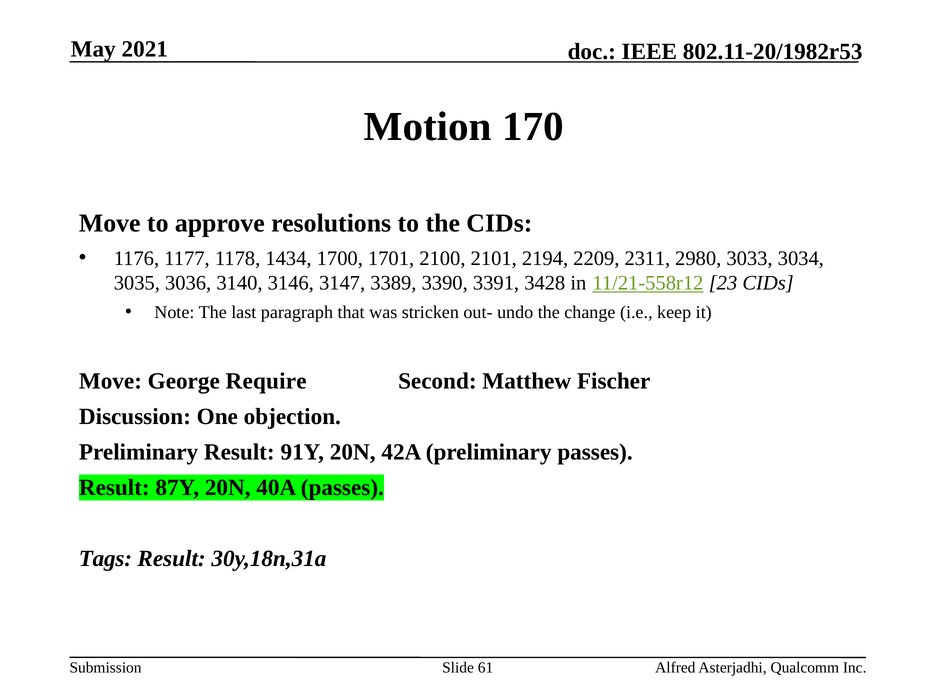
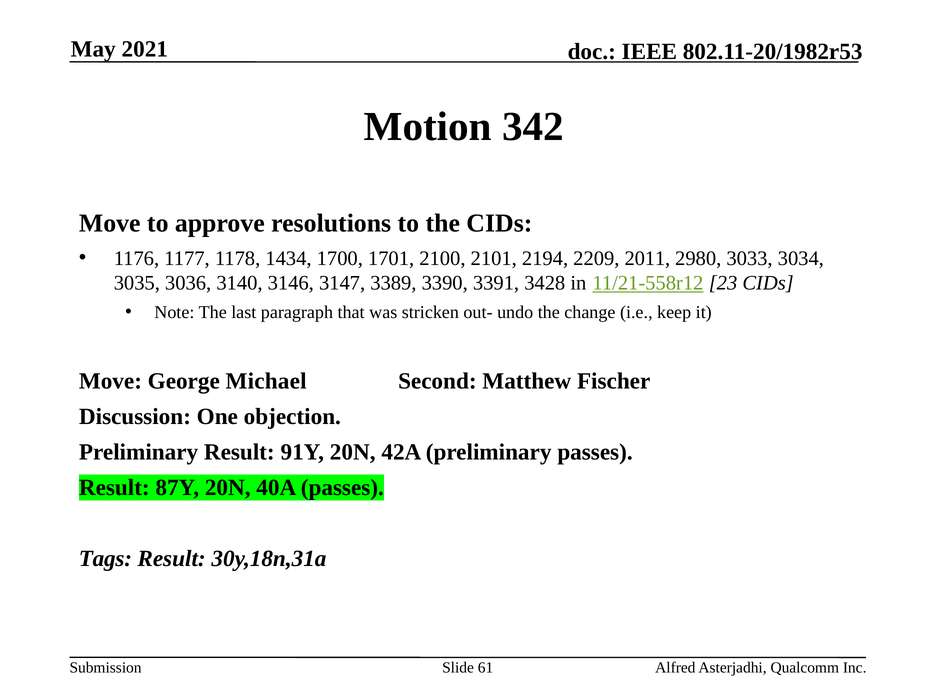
170: 170 -> 342
2311: 2311 -> 2011
Require: Require -> Michael
